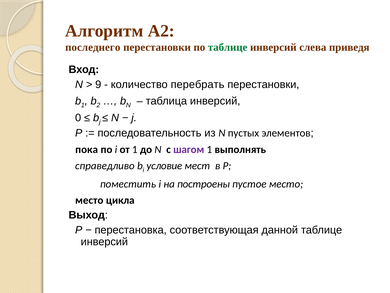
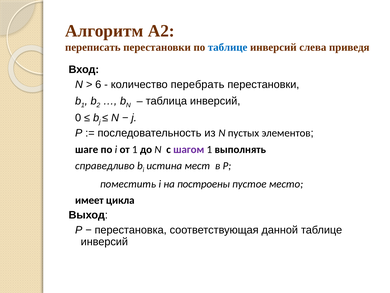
последнего: последнего -> переписать
таблице at (228, 47) colour: green -> blue
9: 9 -> 6
пока: пока -> шаге
условие: условие -> истина
место at (89, 200): место -> имеет
